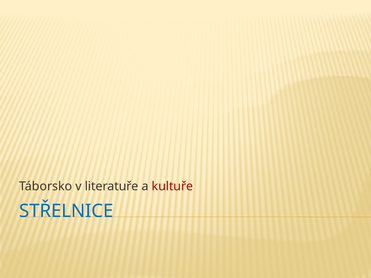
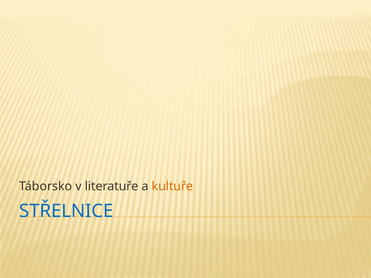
kultuře colour: red -> orange
